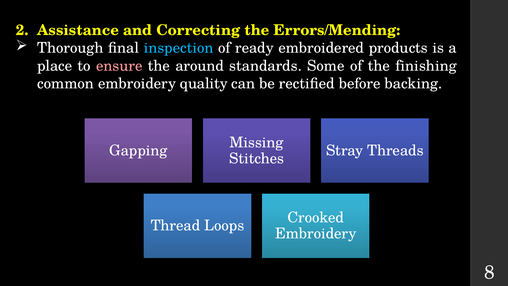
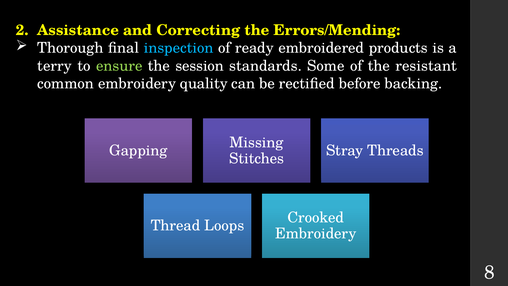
place: place -> terry
ensure colour: pink -> light green
around: around -> session
finishing: finishing -> resistant
